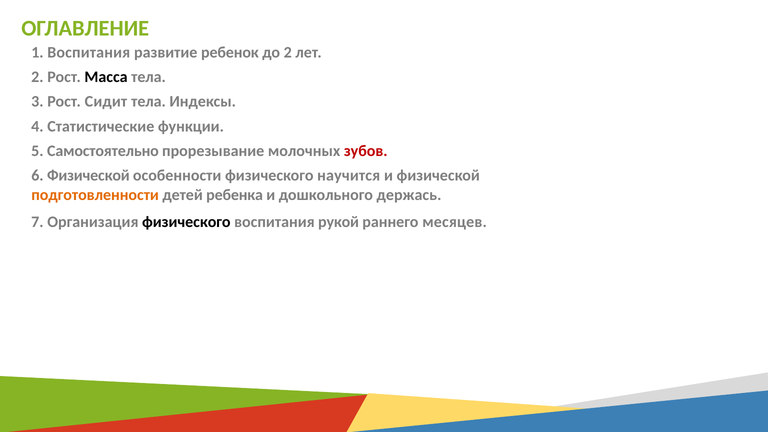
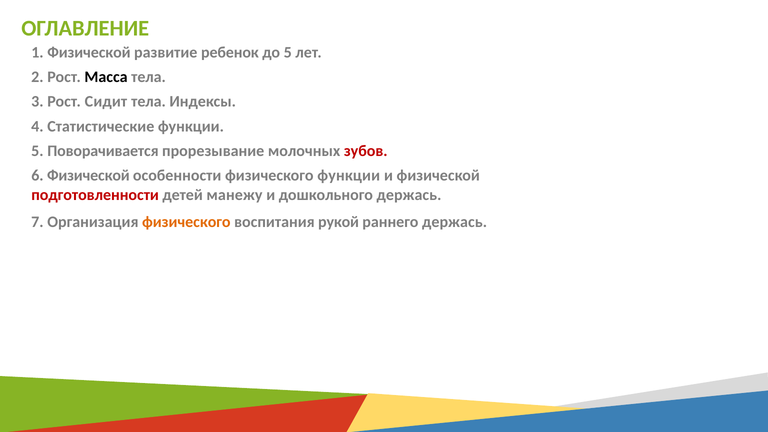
1 Воспитания: Воспитания -> Физической
до 2: 2 -> 5
Самостоятельно: Самостоятельно -> Поворачивается
физического научится: научится -> функции
подготовленности colour: orange -> red
ребенка: ребенка -> манежу
физического at (186, 222) colour: black -> orange
раннего месяцев: месяцев -> держась
